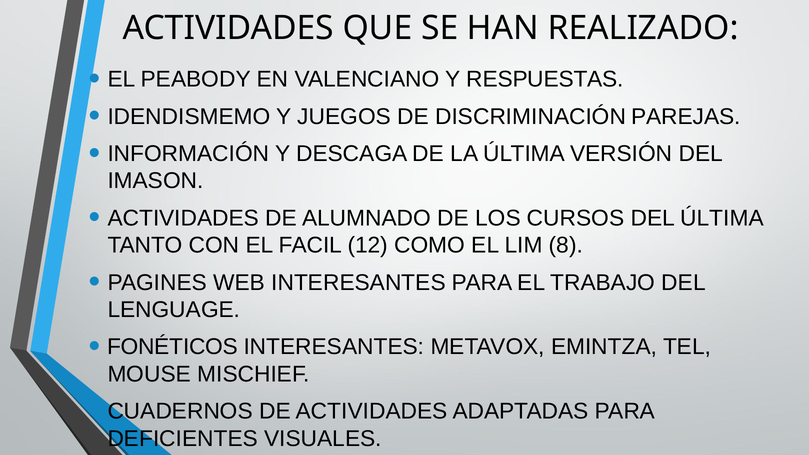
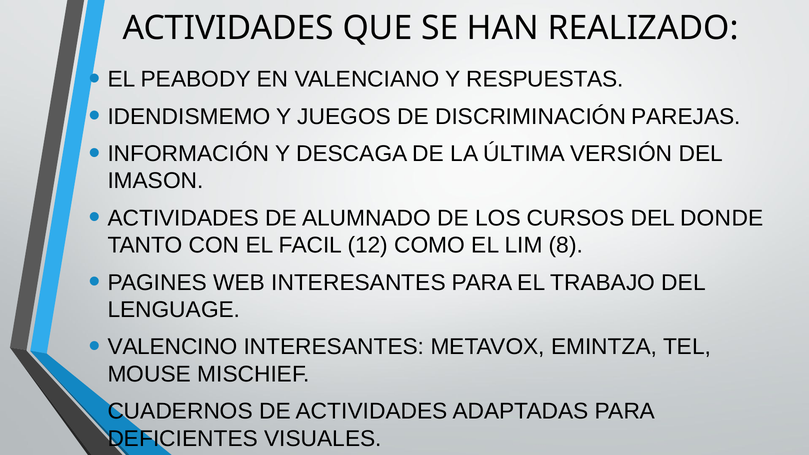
DEL ÚLTIMA: ÚLTIMA -> DONDE
FONÉTICOS: FONÉTICOS -> VALENCINO
